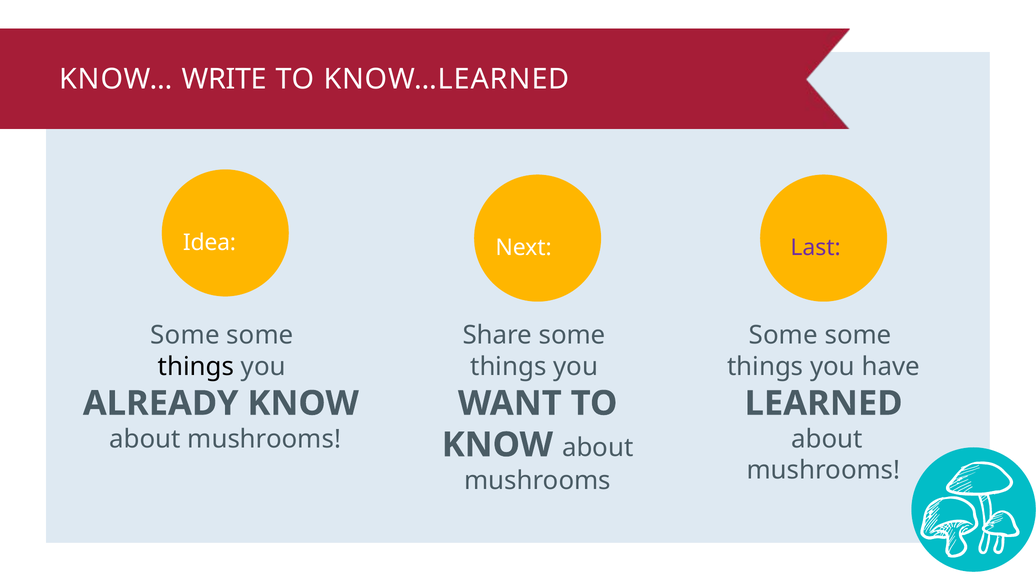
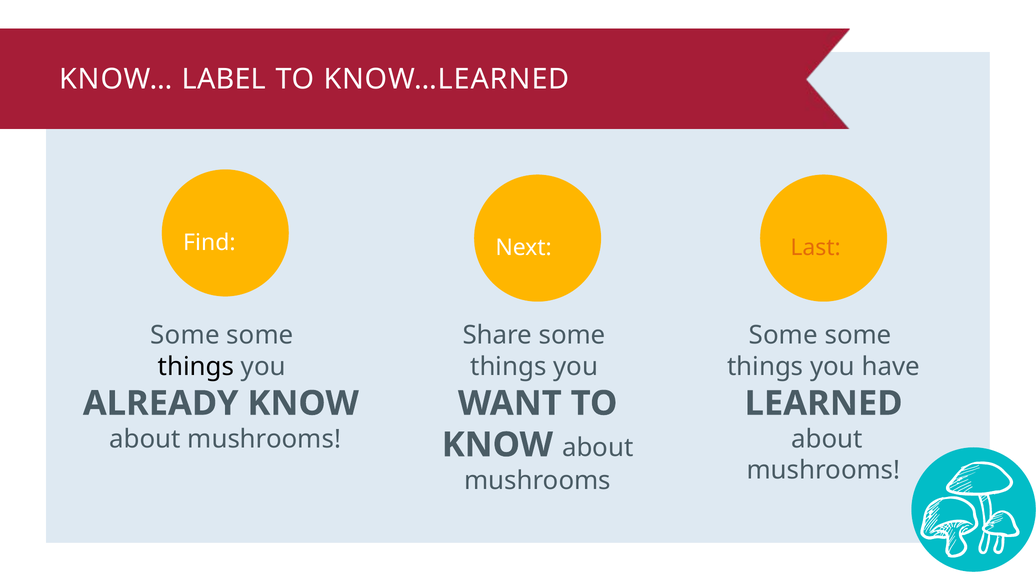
WRITE: WRITE -> LABEL
Idea: Idea -> Find
Last colour: purple -> orange
